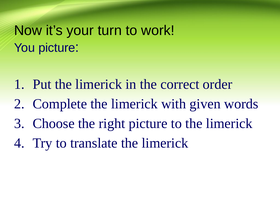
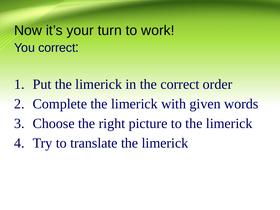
You picture: picture -> correct
